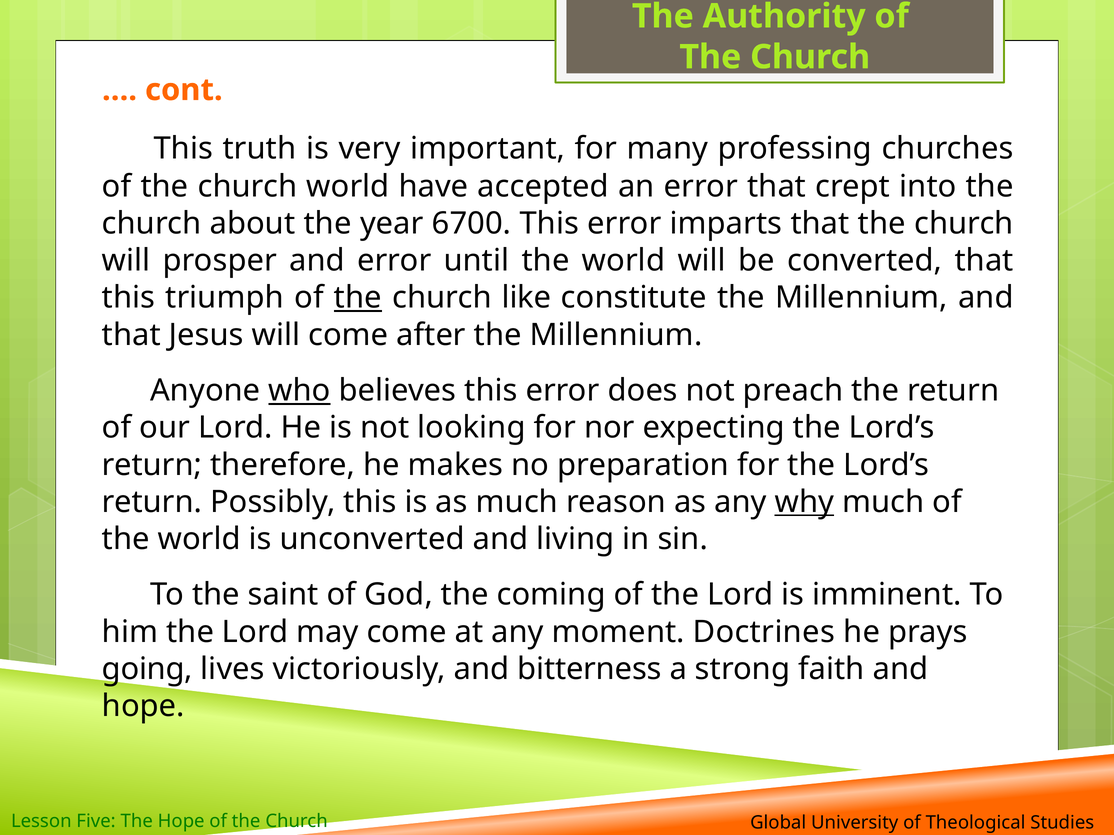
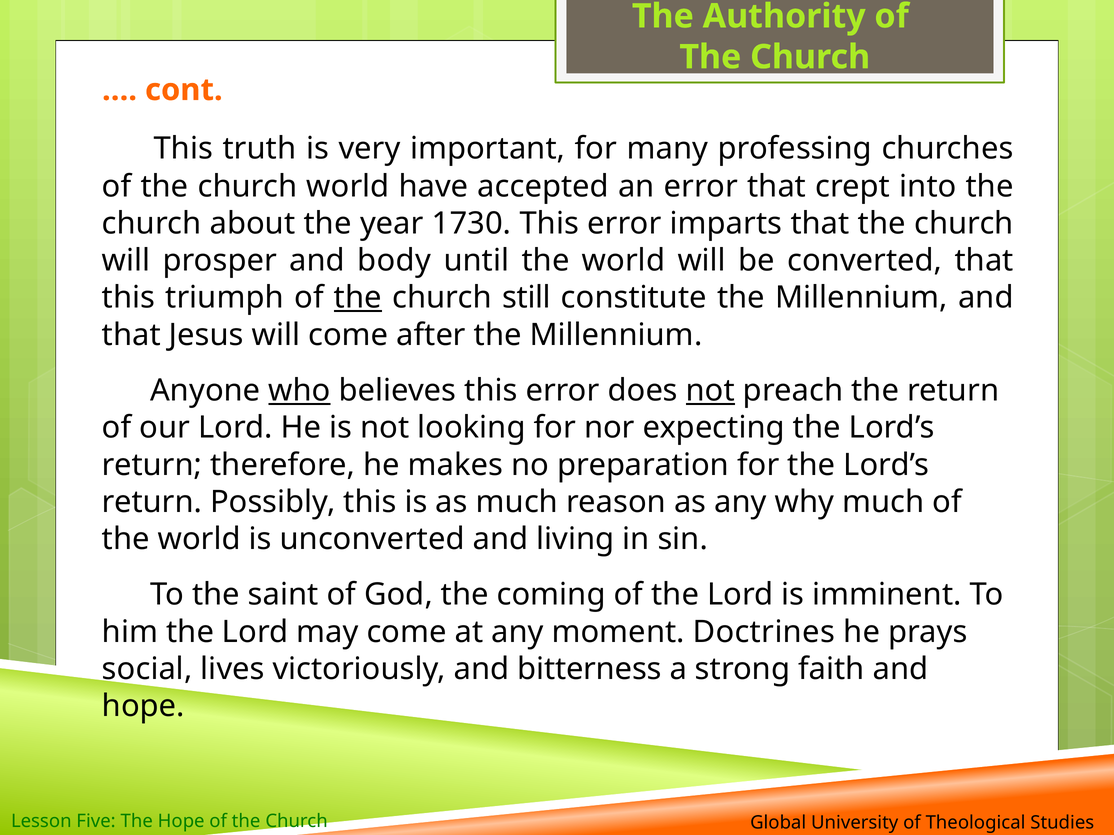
6700: 6700 -> 1730
and error: error -> body
like: like -> still
not at (710, 391) underline: none -> present
why underline: present -> none
going: going -> social
